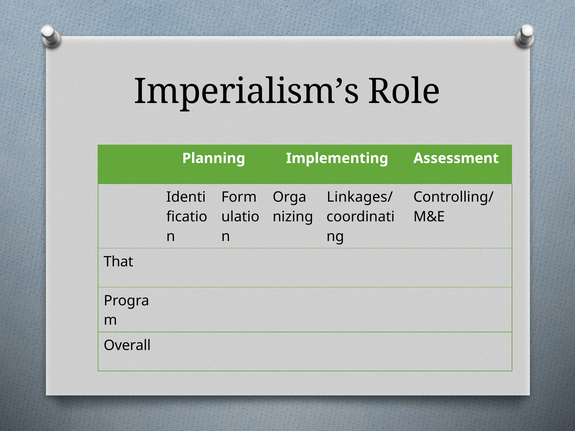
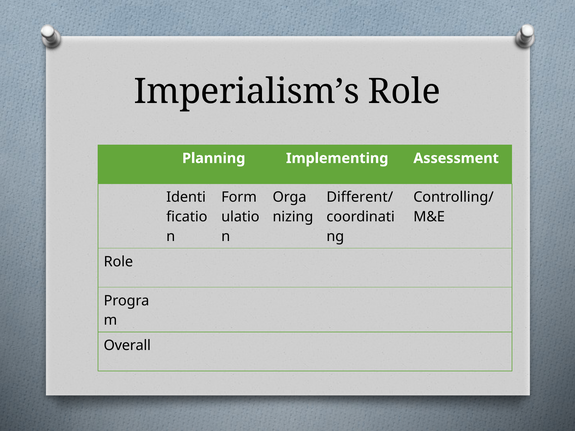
Linkages/: Linkages/ -> Different/
That at (118, 262): That -> Role
